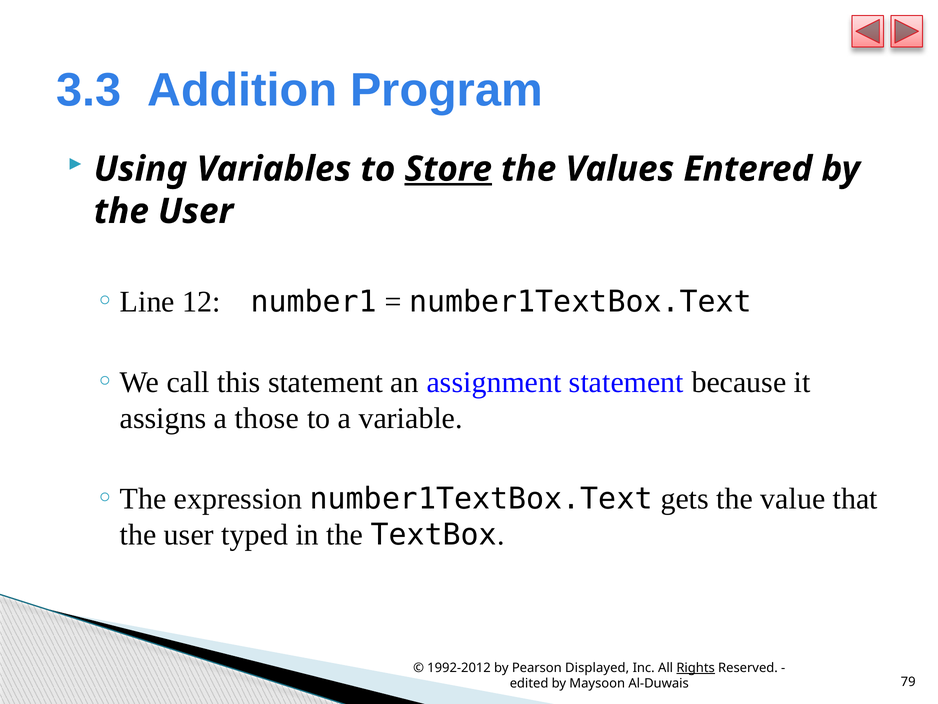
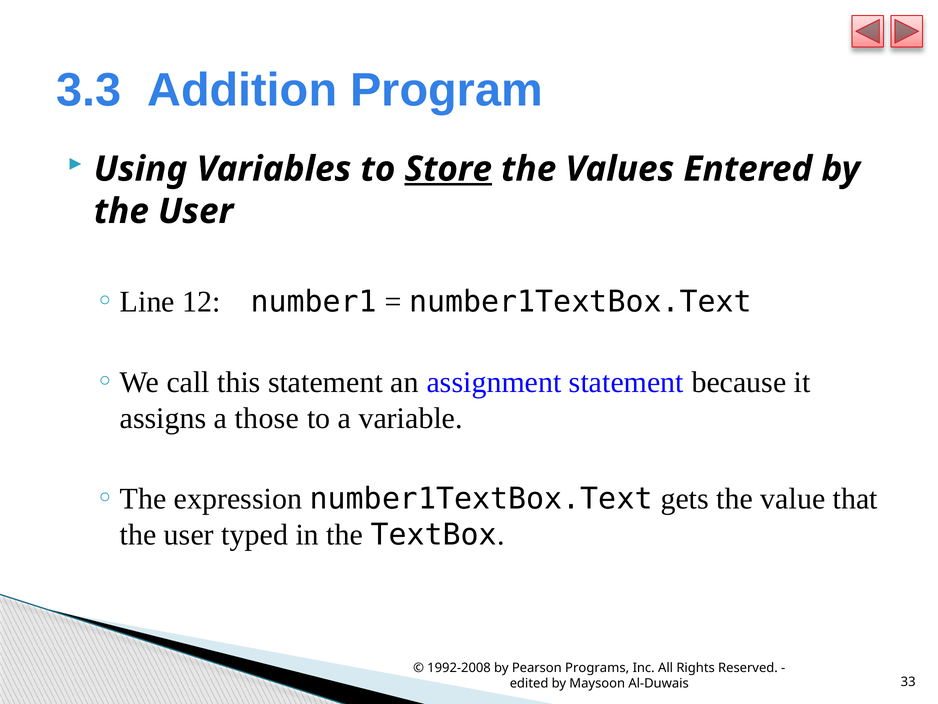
1992-2012: 1992-2012 -> 1992-2008
Displayed: Displayed -> Programs
Rights underline: present -> none
79: 79 -> 33
